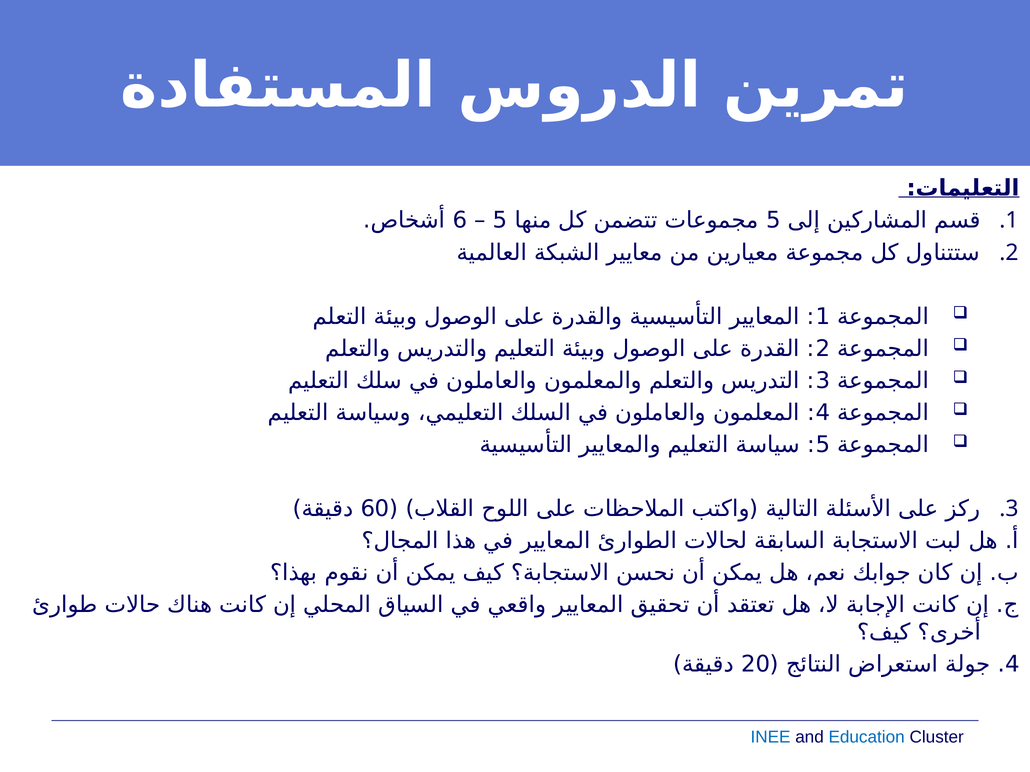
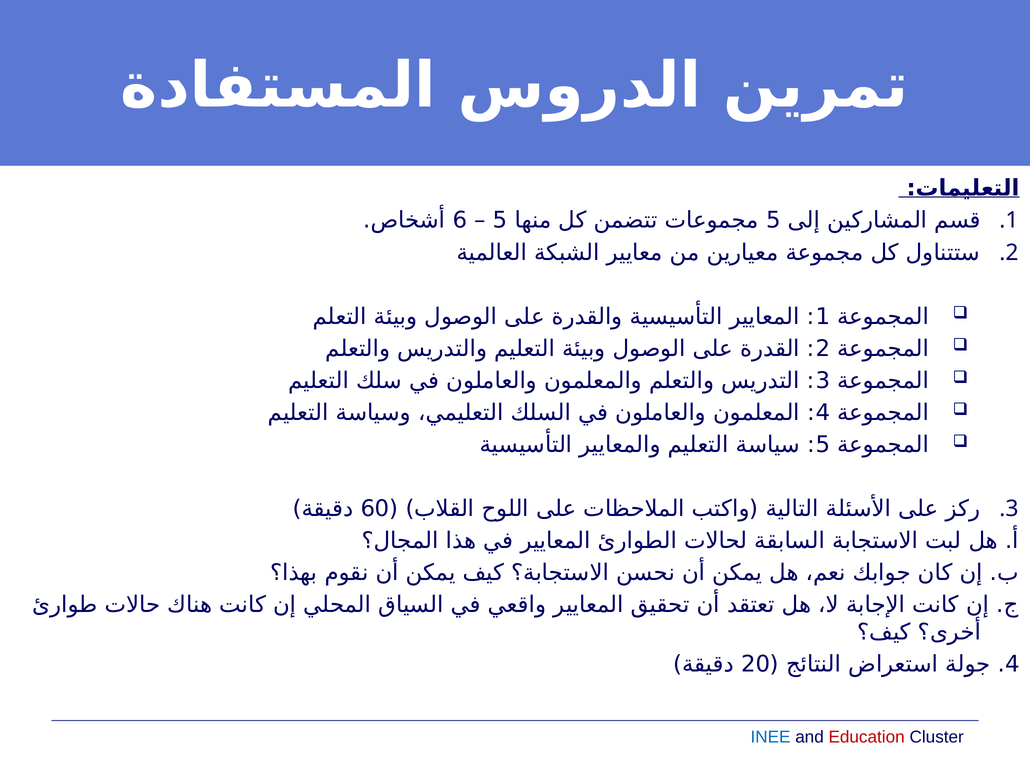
Education colour: blue -> red
